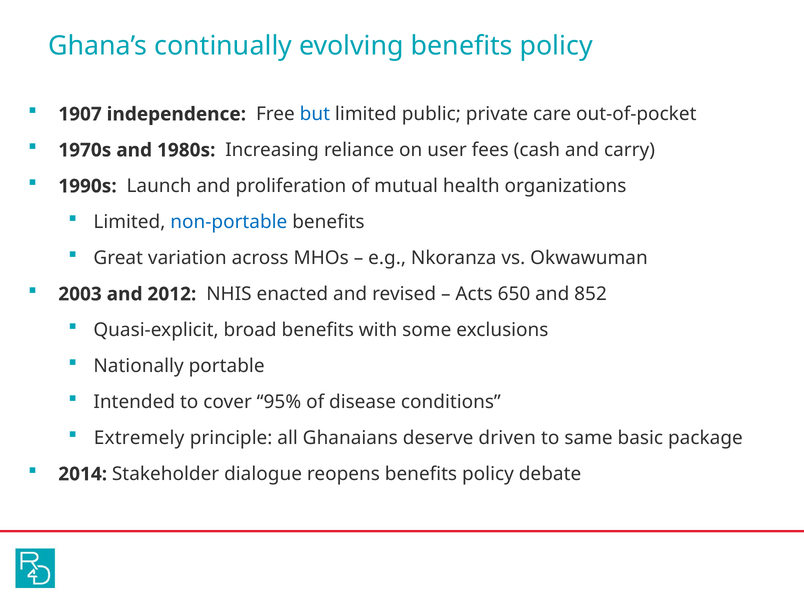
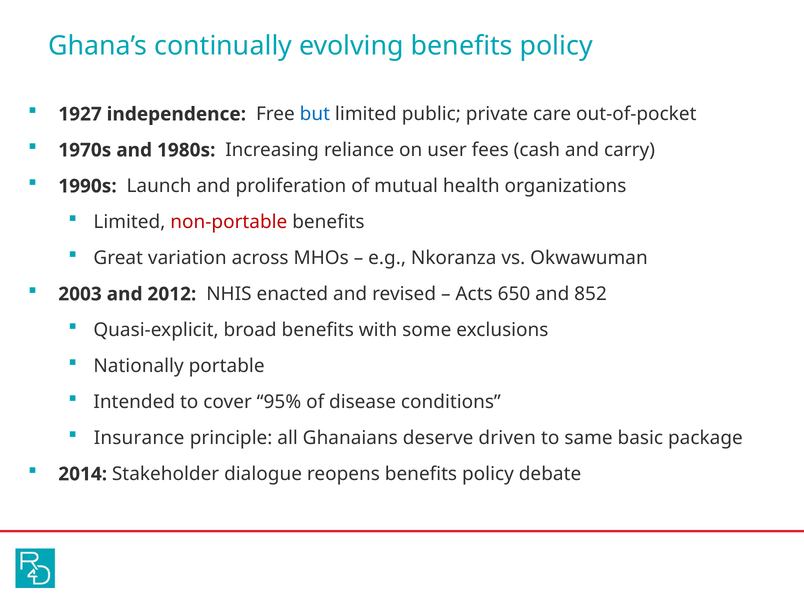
1907: 1907 -> 1927
non-portable colour: blue -> red
Extremely: Extremely -> Insurance
